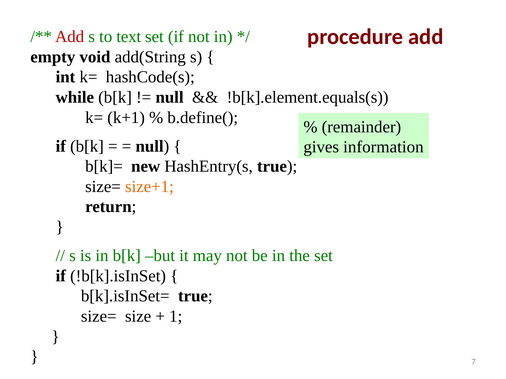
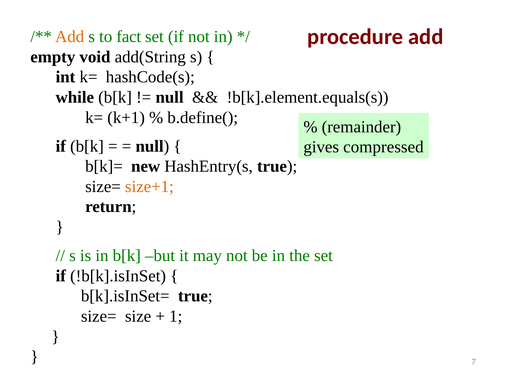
Add at (70, 37) colour: red -> orange
text: text -> fact
information: information -> compressed
